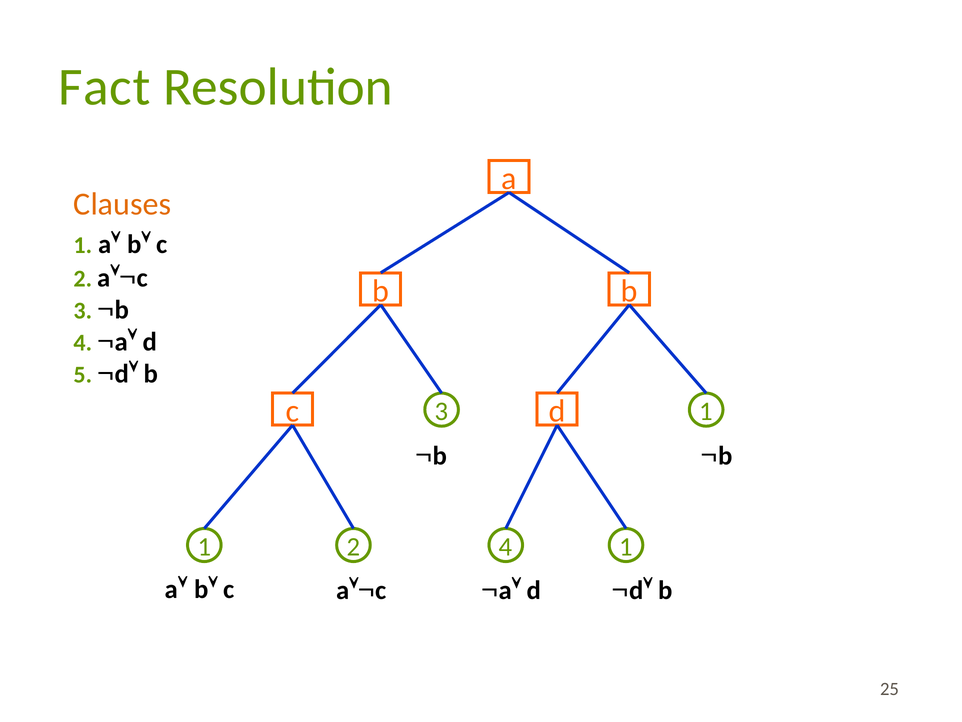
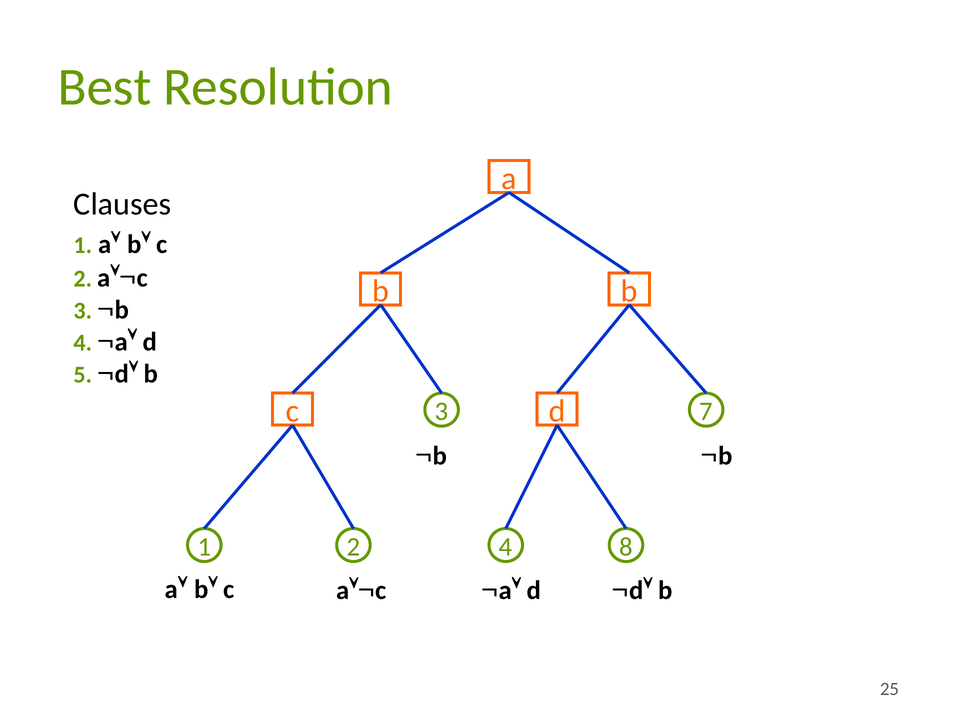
Fact: Fact -> Best
Clauses colour: orange -> black
3 1: 1 -> 7
4 1: 1 -> 8
